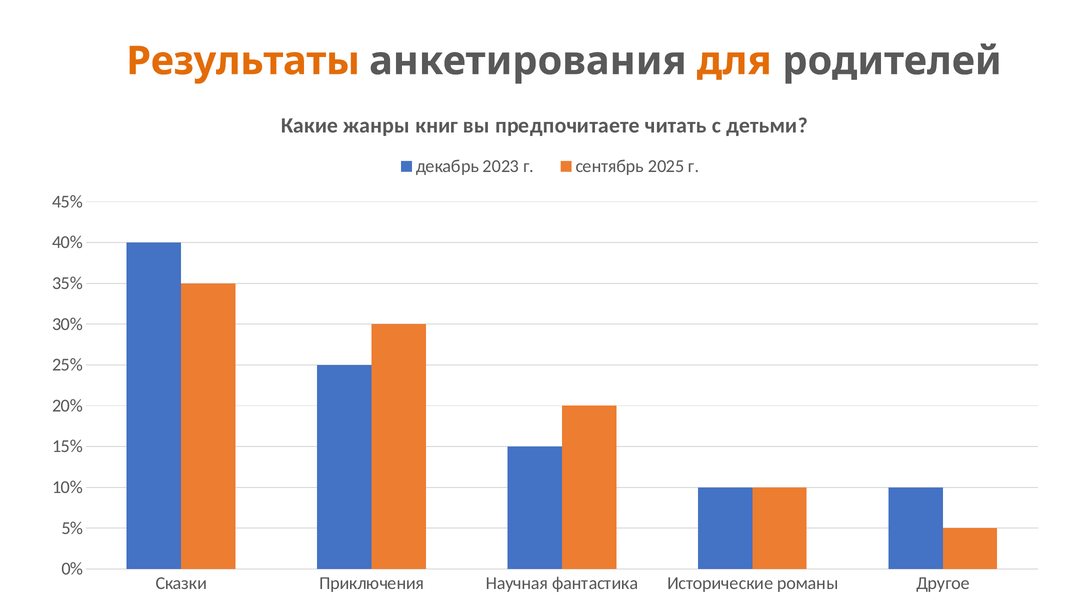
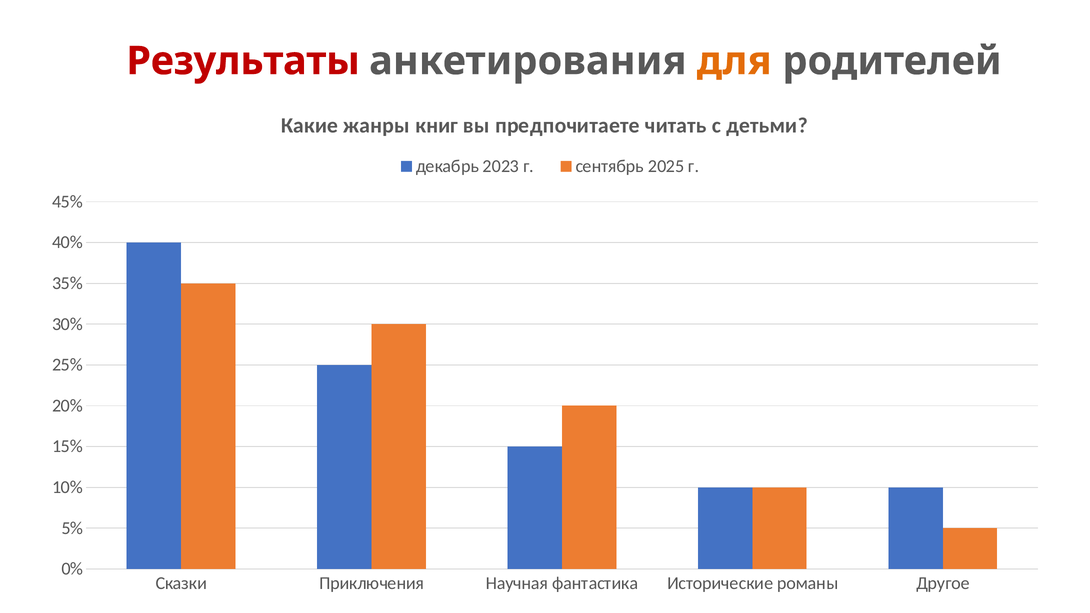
Результаты colour: orange -> red
